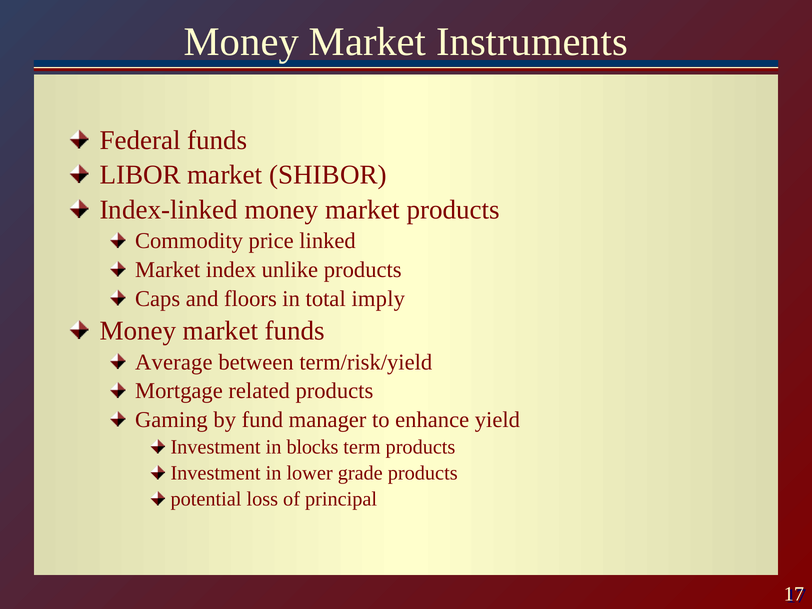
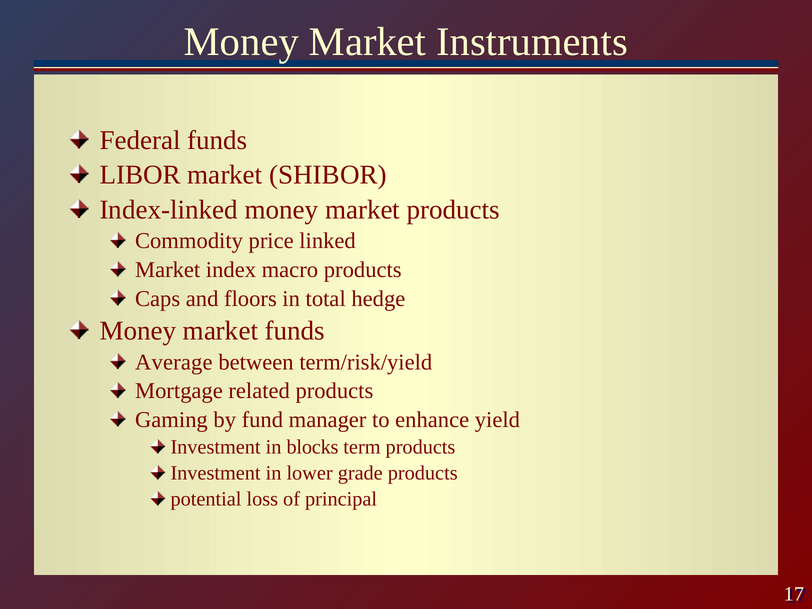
unlike: unlike -> macro
imply: imply -> hedge
